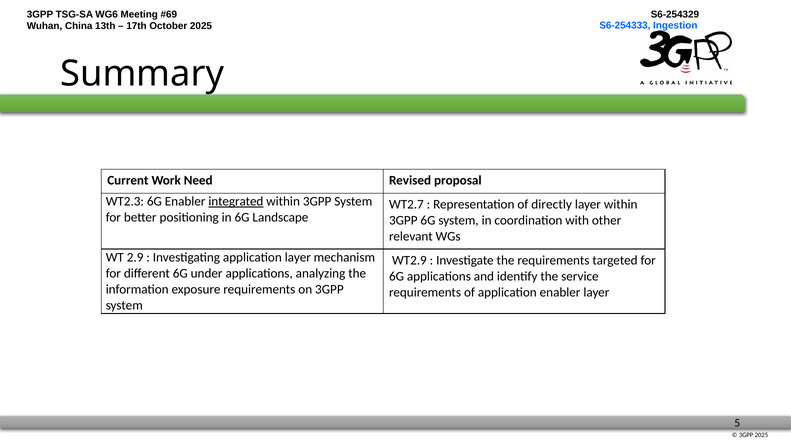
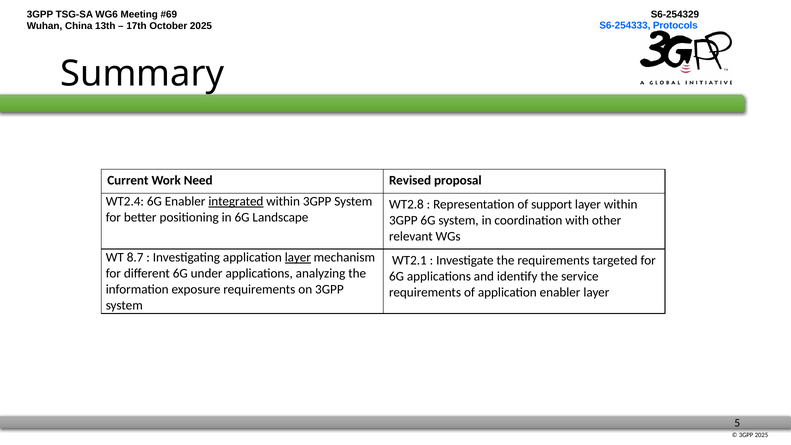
Ingestion: Ingestion -> Protocols
WT2.3: WT2.3 -> WT2.4
WT2.7: WT2.7 -> WT2.8
directly: directly -> support
2.9: 2.9 -> 8.7
layer at (298, 257) underline: none -> present
WT2.9: WT2.9 -> WT2.1
